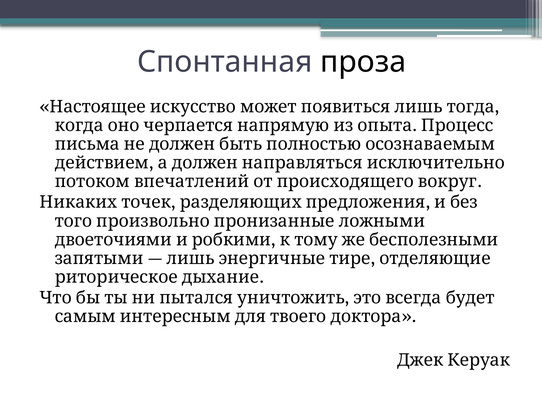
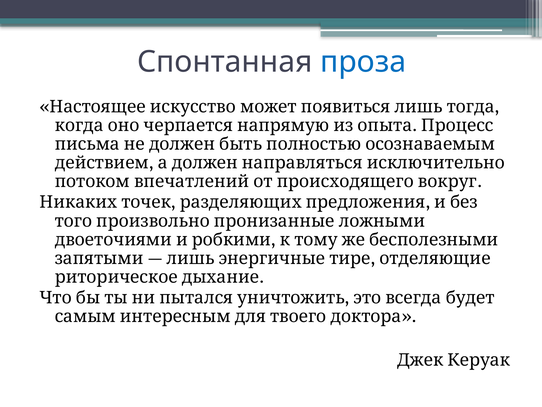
проза colour: black -> blue
